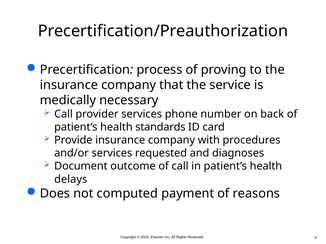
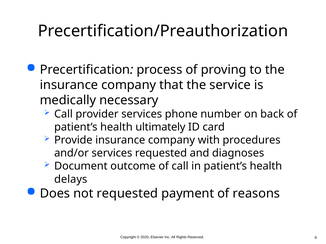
standards: standards -> ultimately
not computed: computed -> requested
